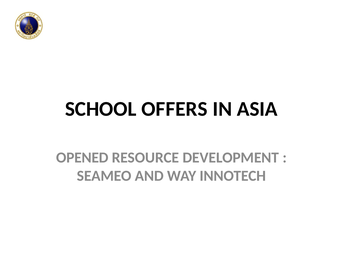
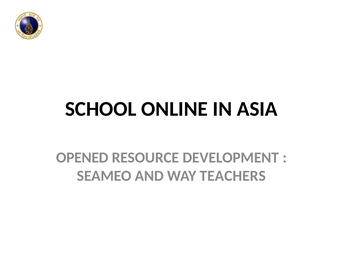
OFFERS: OFFERS -> ONLINE
INNOTECH: INNOTECH -> TEACHERS
